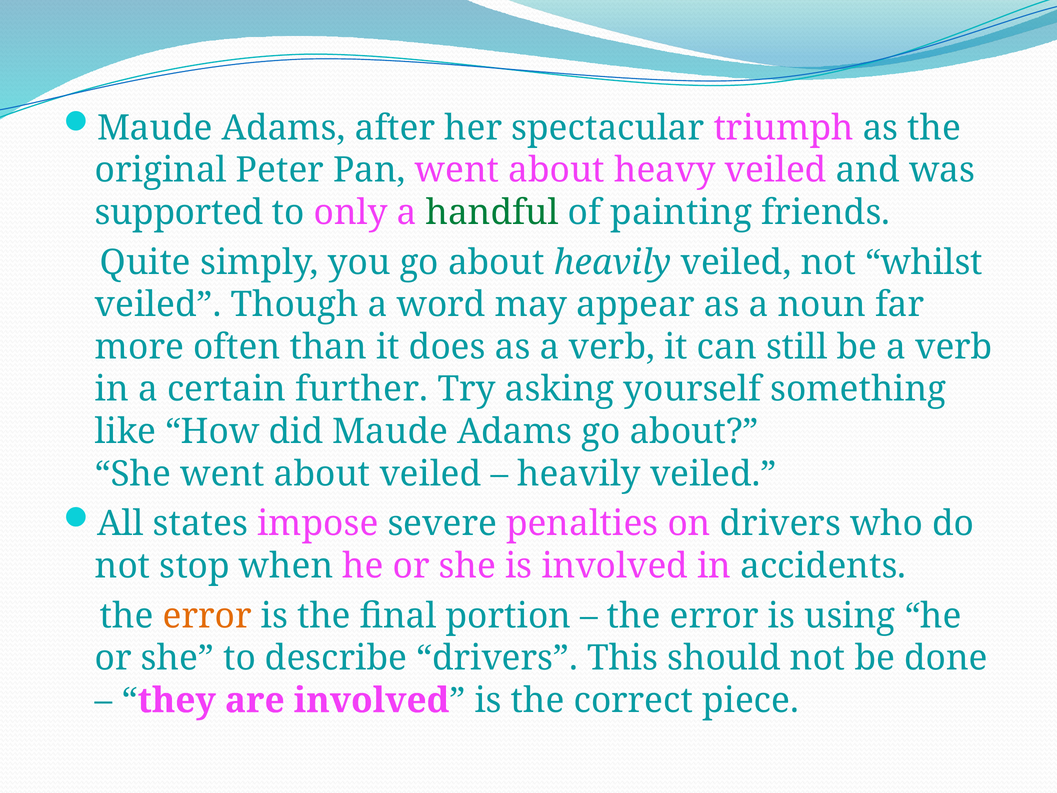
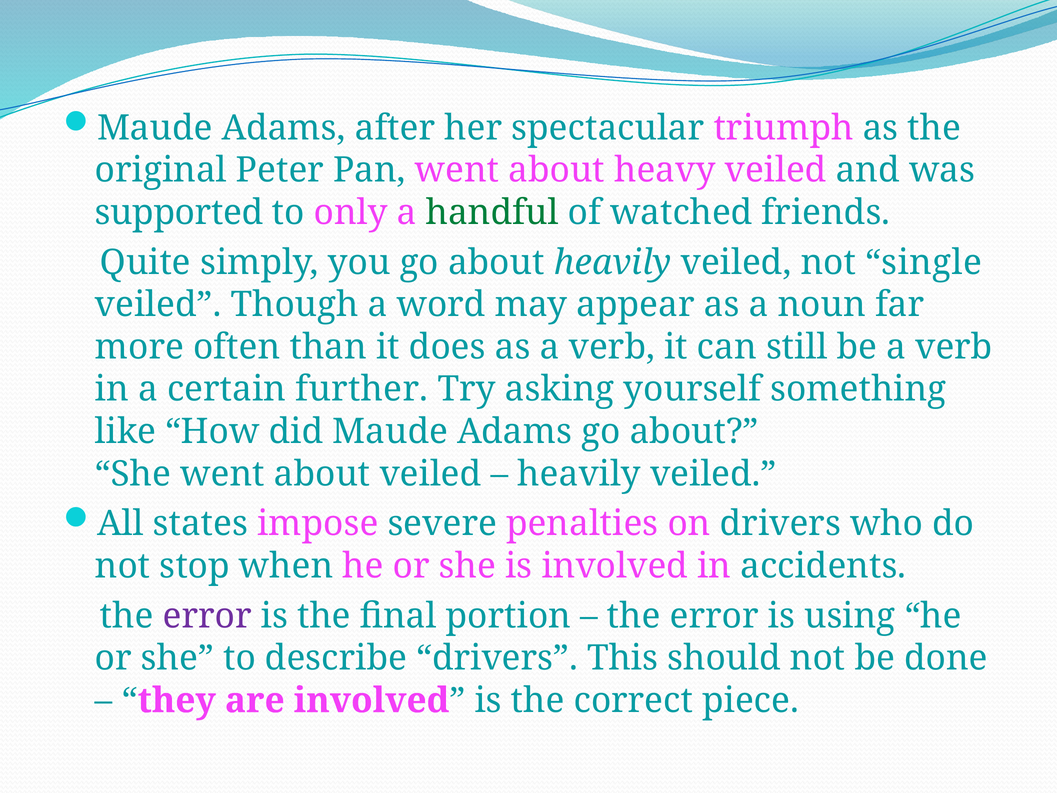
painting: painting -> watched
whilst: whilst -> single
error at (207, 616) colour: orange -> purple
